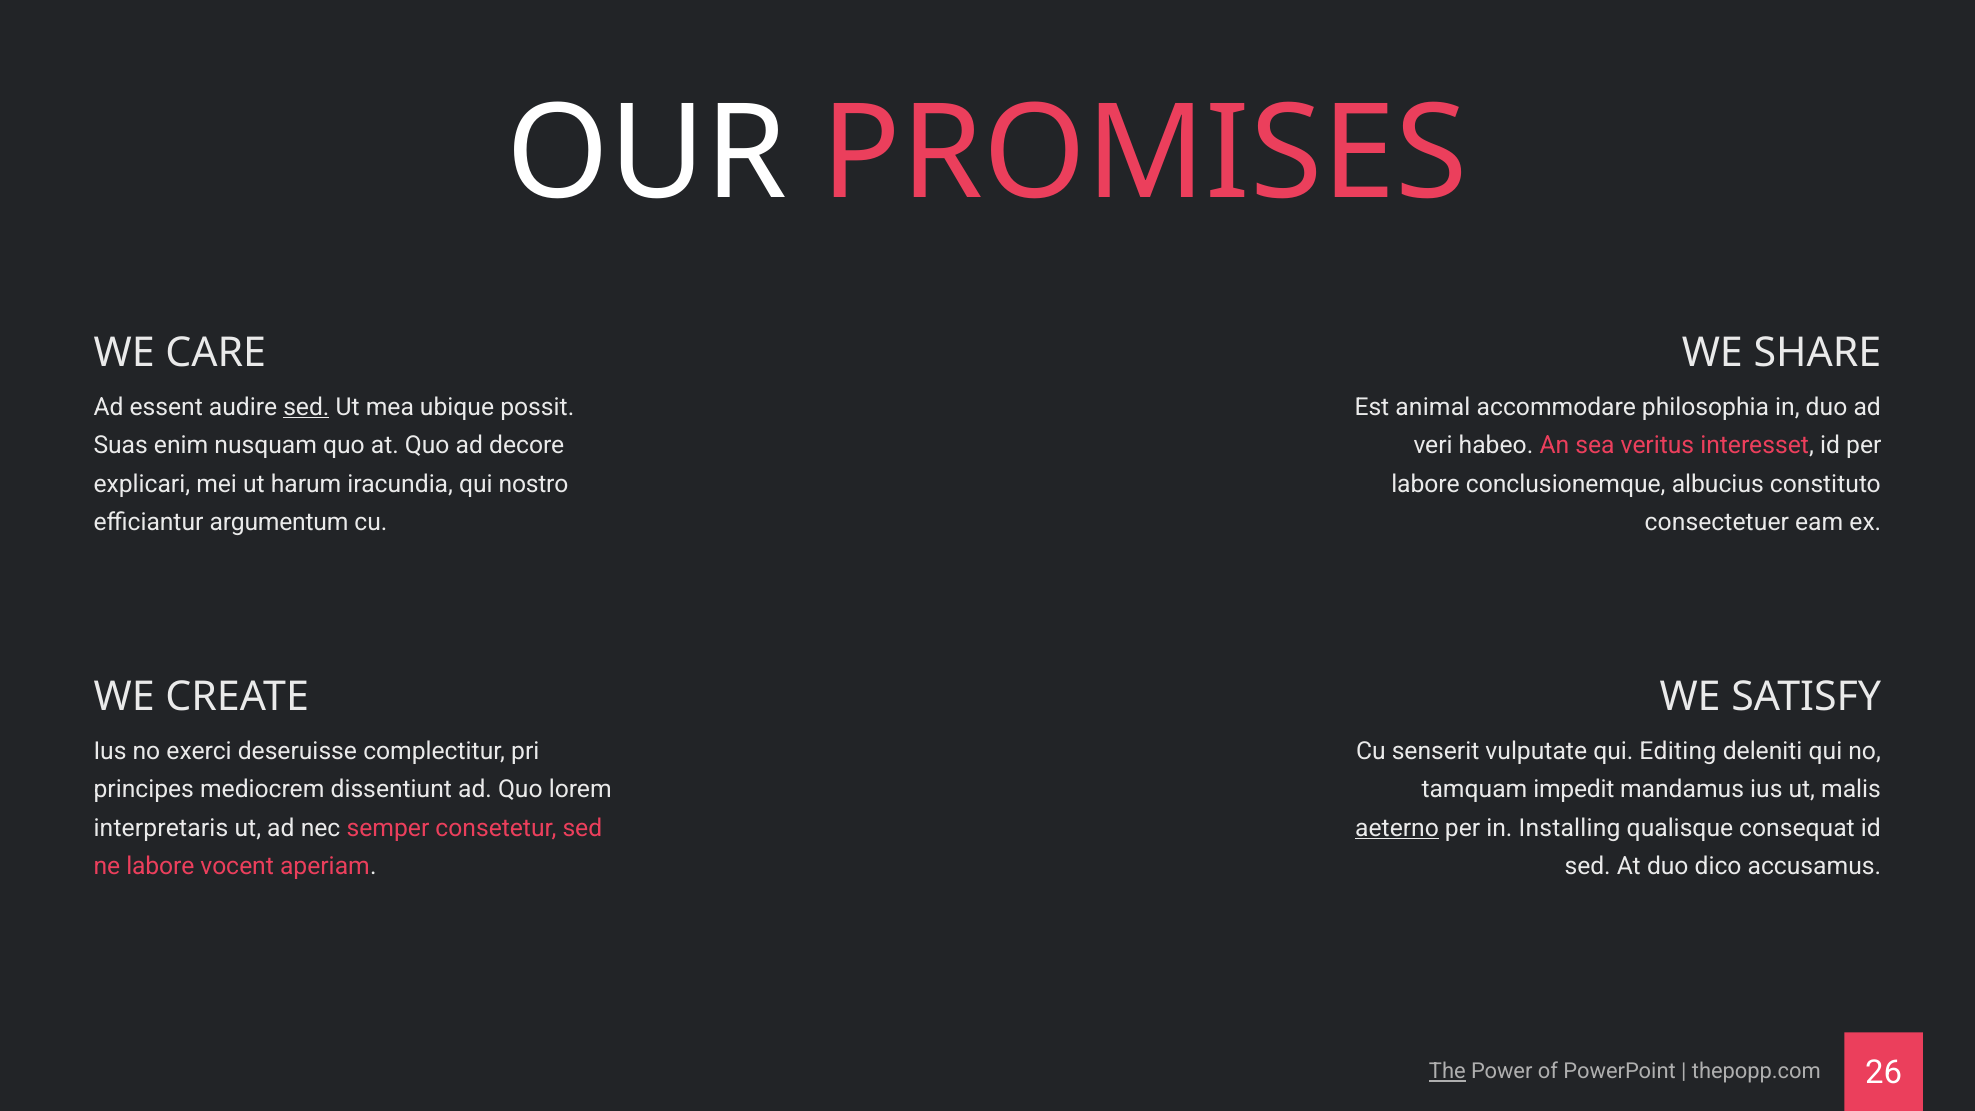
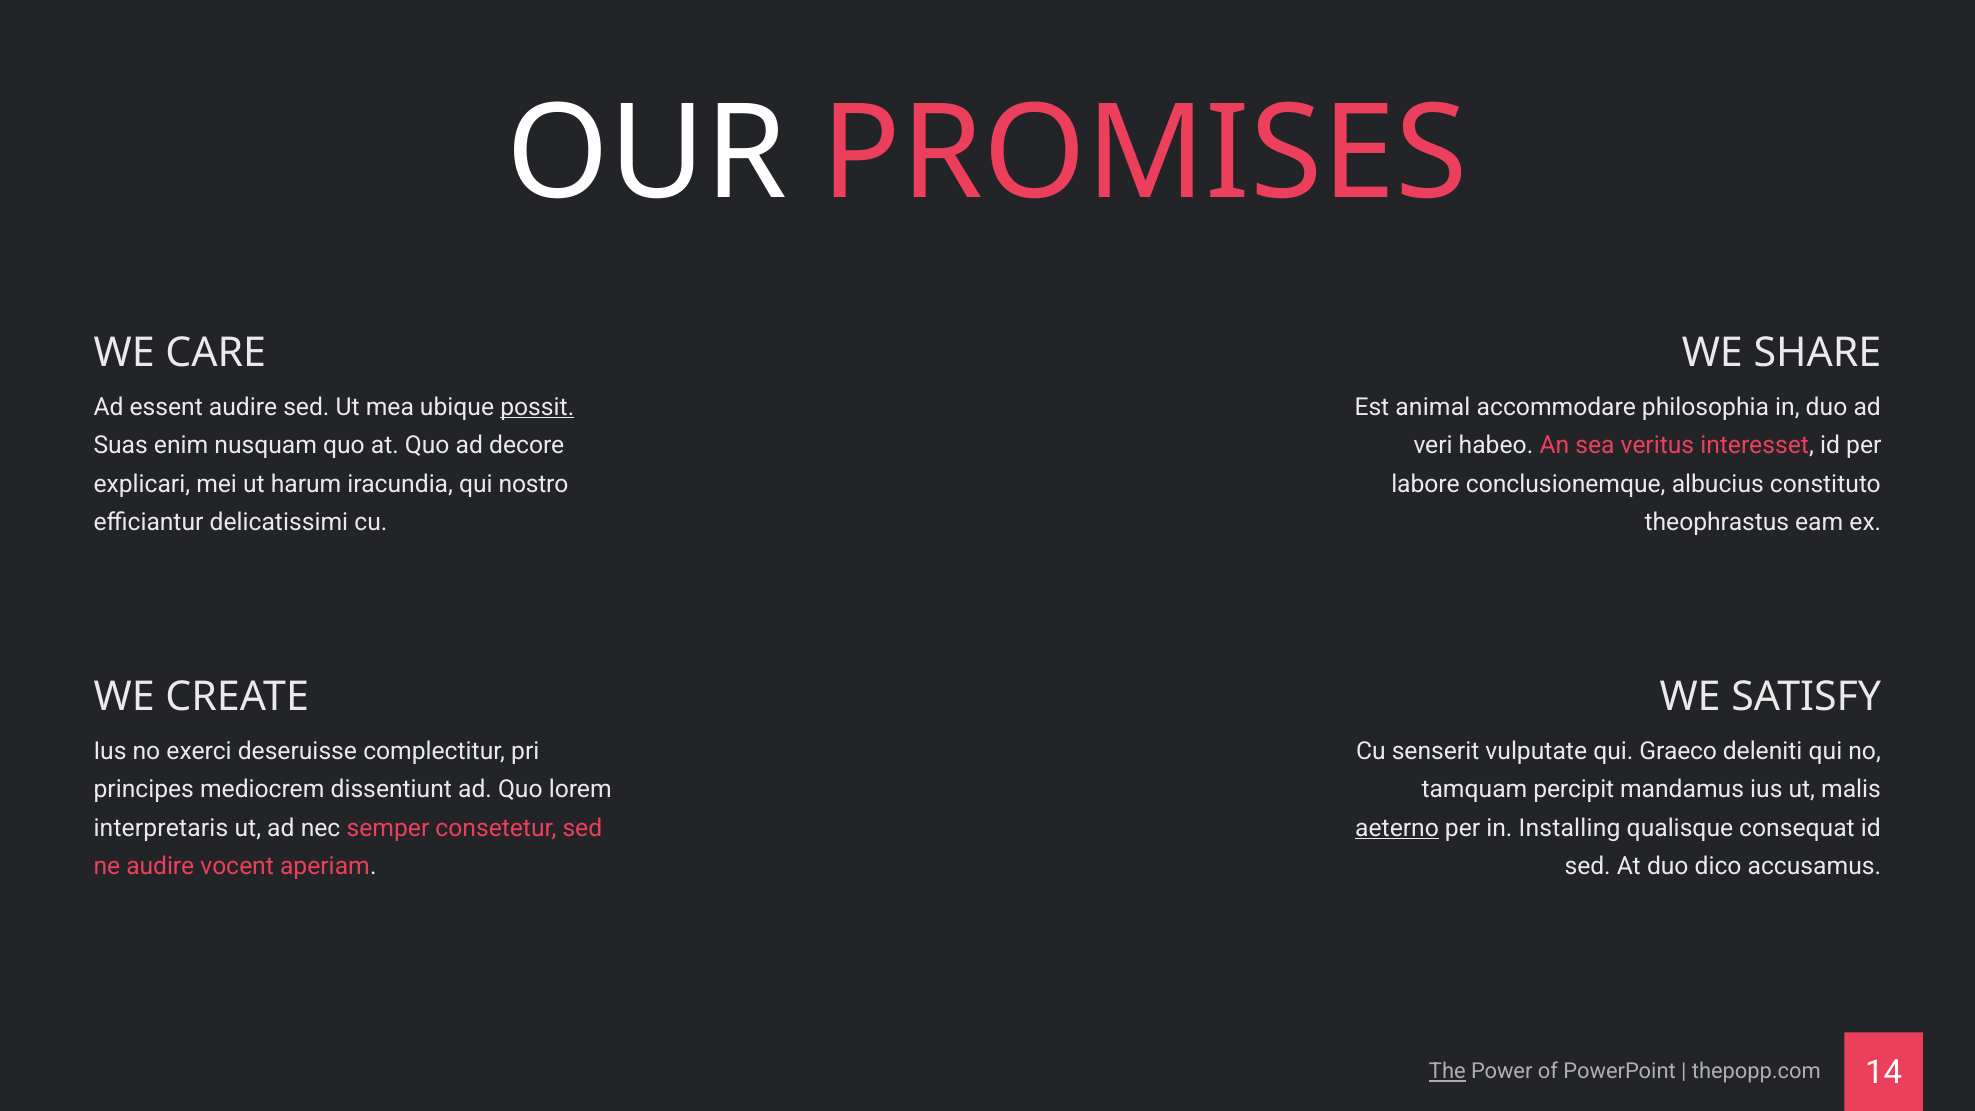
sed at (306, 407) underline: present -> none
possit underline: none -> present
argumentum: argumentum -> delicatissimi
consectetuer: consectetuer -> theophrastus
Editing: Editing -> Graeco
impedit: impedit -> percipit
ne labore: labore -> audire
26: 26 -> 14
